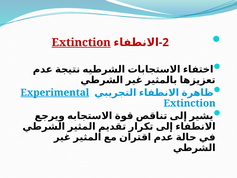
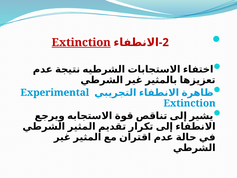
Experimental underline: present -> none
